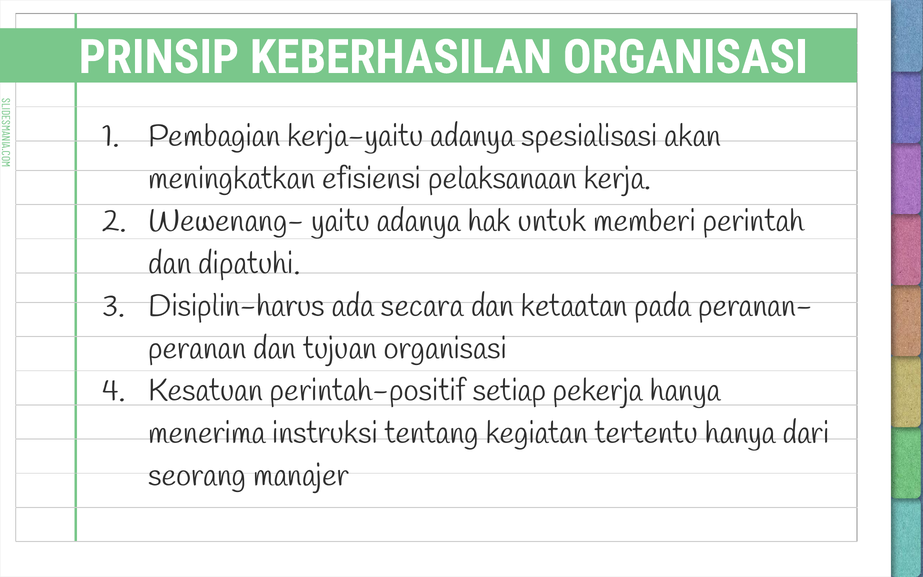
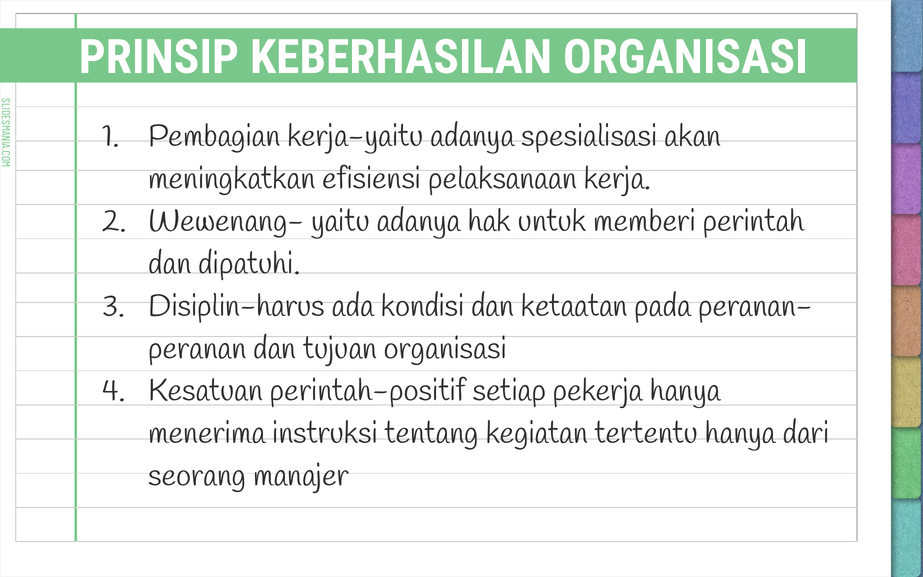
secara: secara -> kondisi
